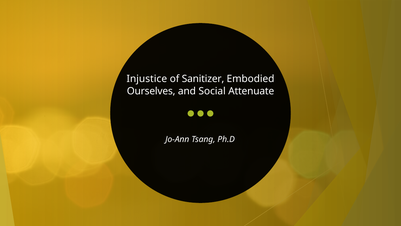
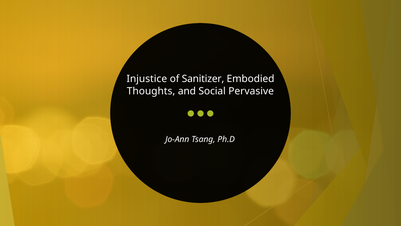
Ourselves: Ourselves -> Thoughts
Attenuate: Attenuate -> Pervasive
